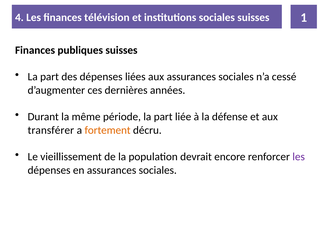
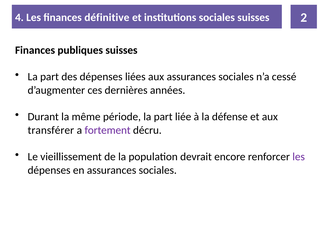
télévision: télévision -> définitive
1: 1 -> 2
fortement colour: orange -> purple
